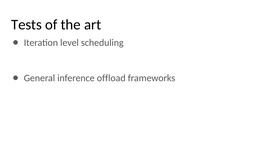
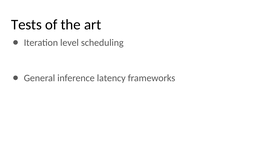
offload: offload -> latency
